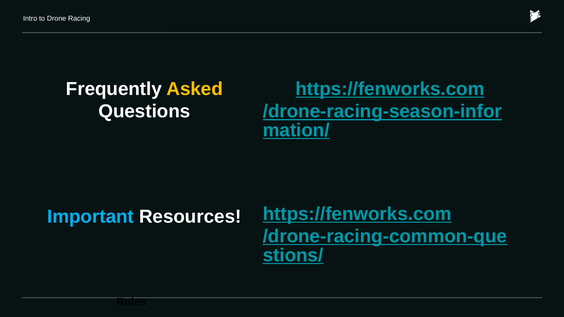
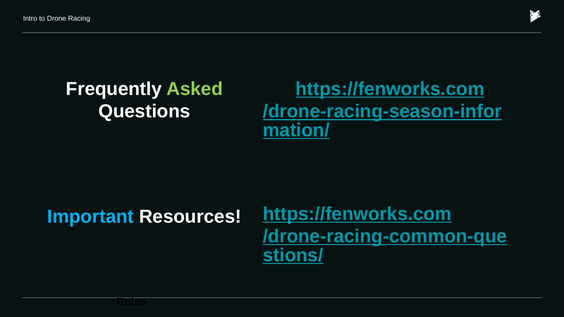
Asked colour: yellow -> light green
